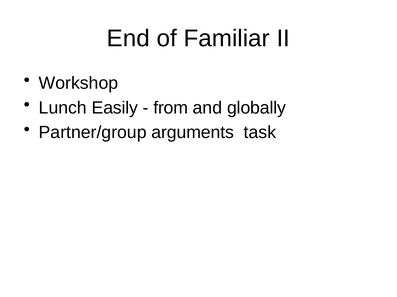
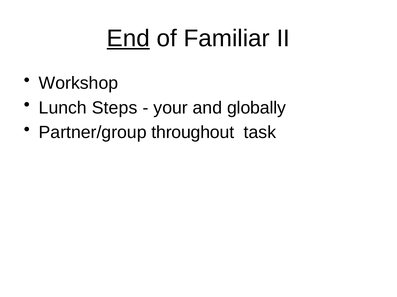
End underline: none -> present
Easily: Easily -> Steps
from: from -> your
arguments: arguments -> throughout
